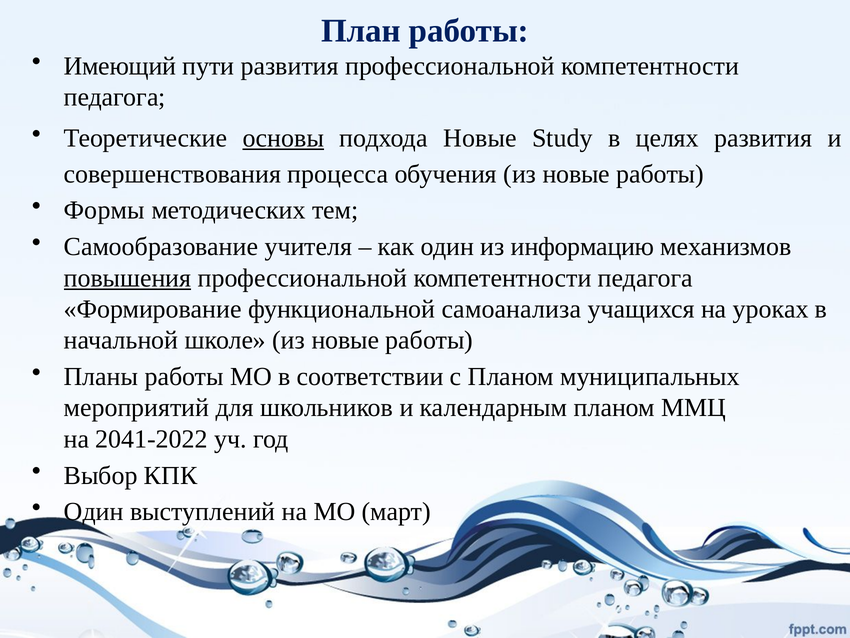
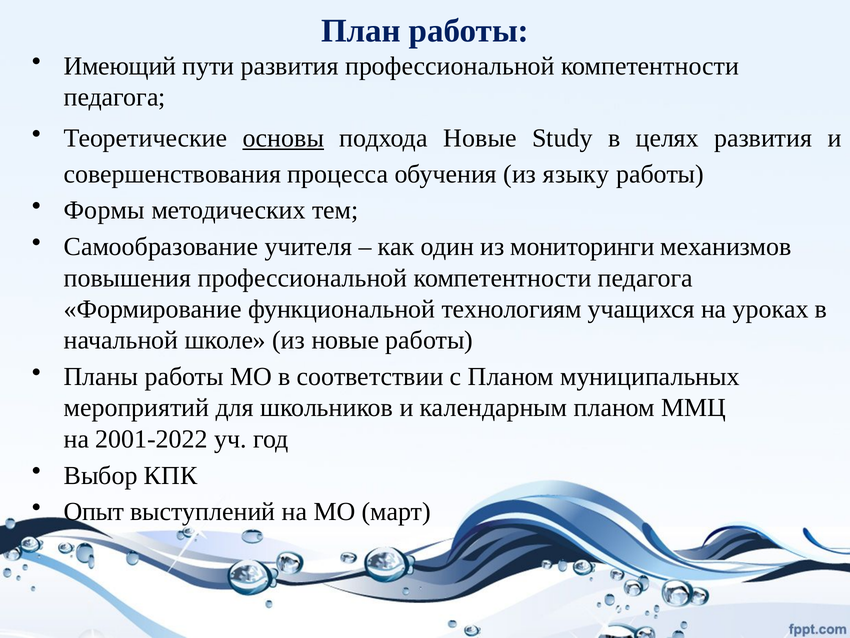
обучения из новые: новые -> языку
информацию: информацию -> мониторинги
повышения underline: present -> none
самоанализа: самоанализа -> технологиям
2041-2022: 2041-2022 -> 2001-2022
Один at (94, 511): Один -> Опыт
